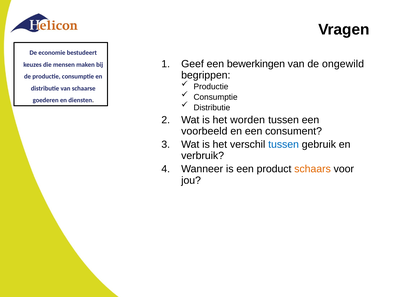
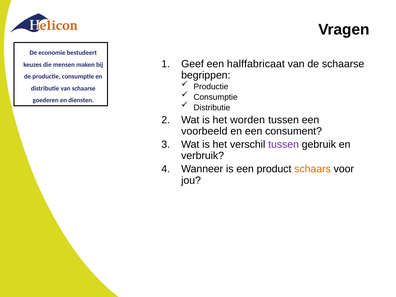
bewerkingen: bewerkingen -> halffabricaat
de ongewild: ongewild -> schaarse
tussen at (284, 144) colour: blue -> purple
